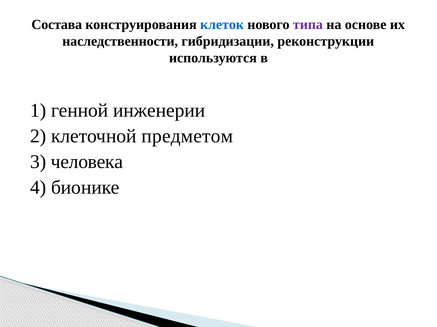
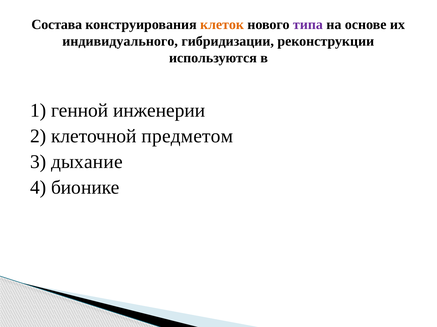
клеток colour: blue -> orange
наследственности: наследственности -> индивидуального
человека: человека -> дыхание
